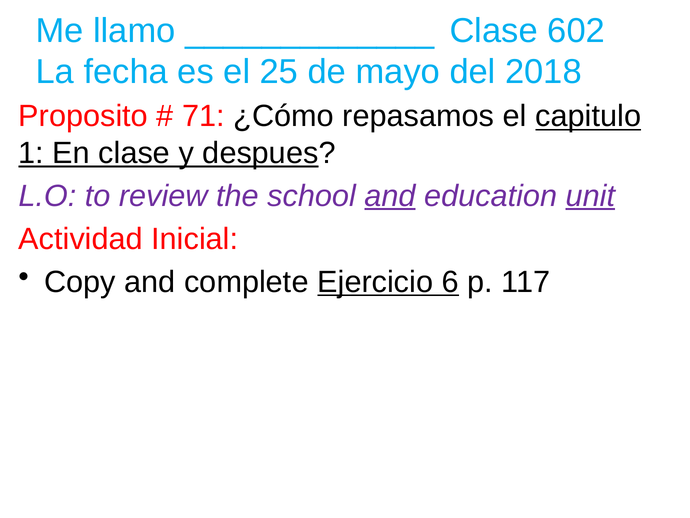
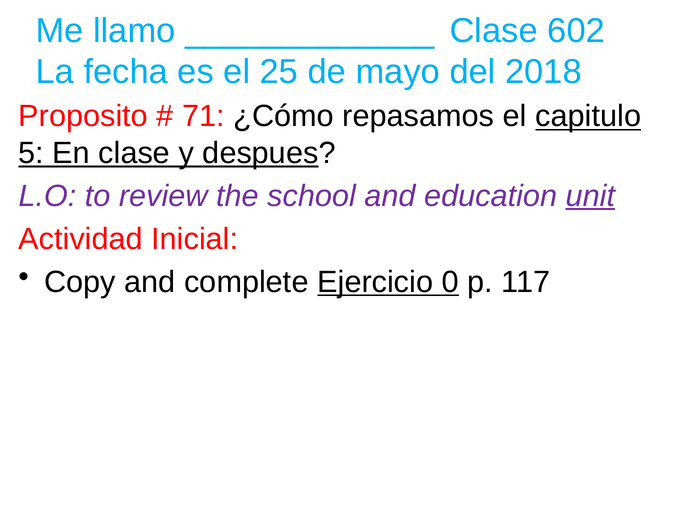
1: 1 -> 5
and at (390, 196) underline: present -> none
6: 6 -> 0
